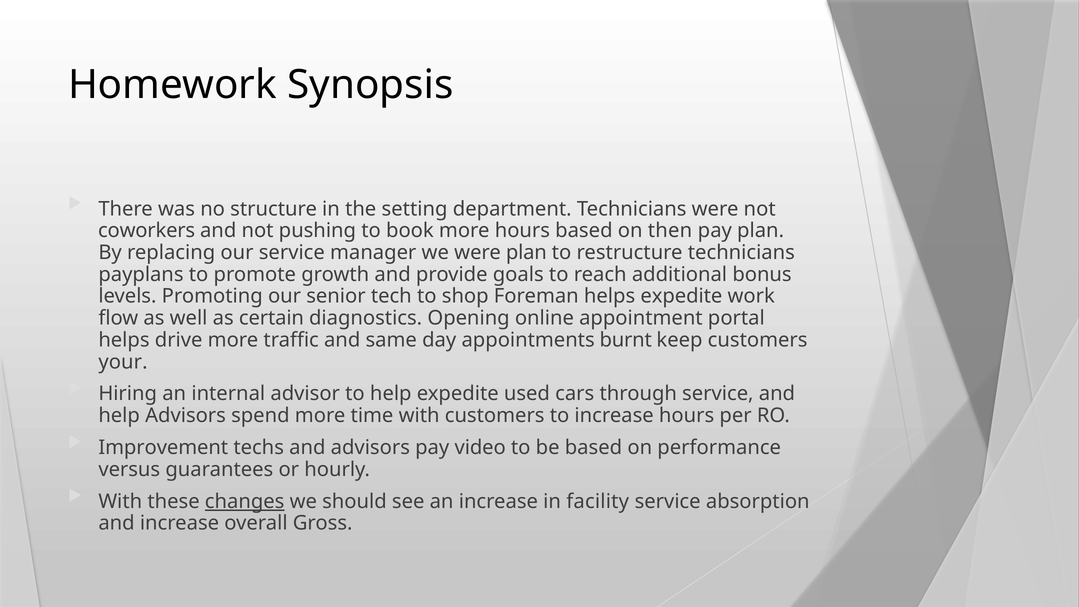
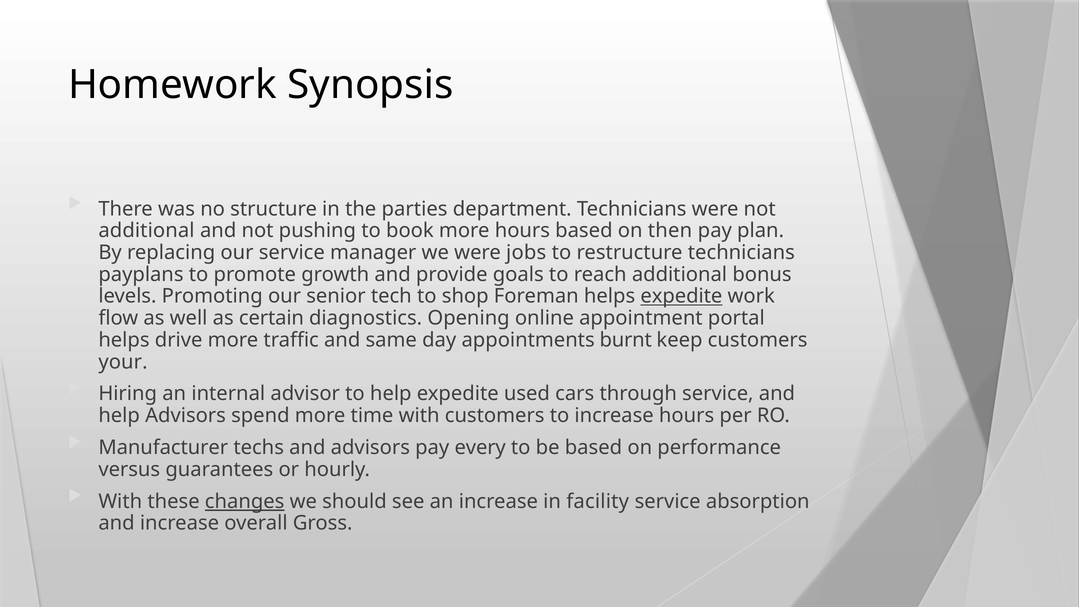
setting: setting -> parties
coworkers at (147, 231): coworkers -> additional
were plan: plan -> jobs
expedite at (681, 296) underline: none -> present
Improvement: Improvement -> Manufacturer
video: video -> every
